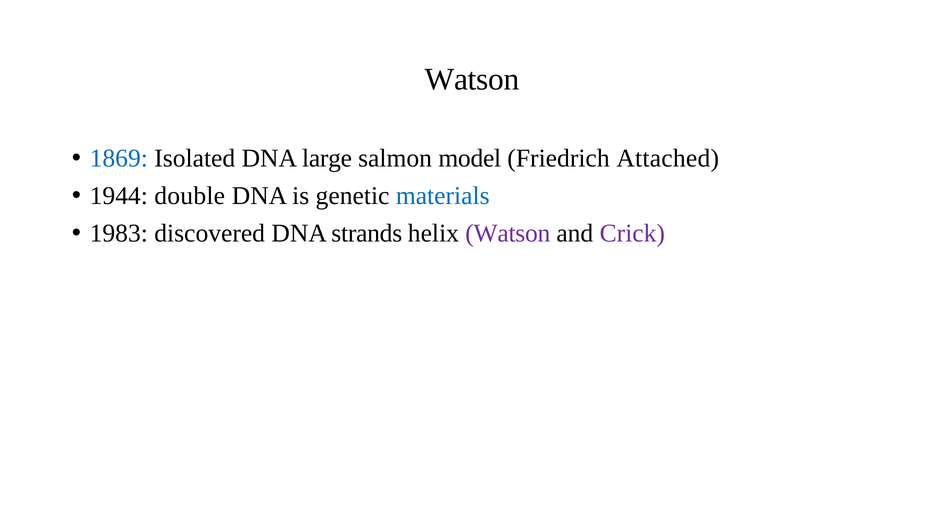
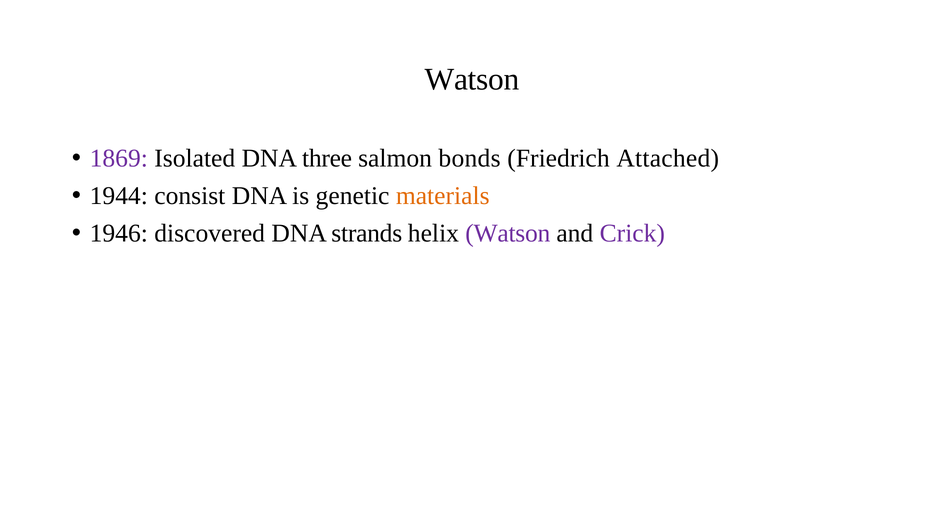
1869 colour: blue -> purple
large: large -> three
model: model -> bonds
double: double -> consist
materials colour: blue -> orange
1983: 1983 -> 1946
